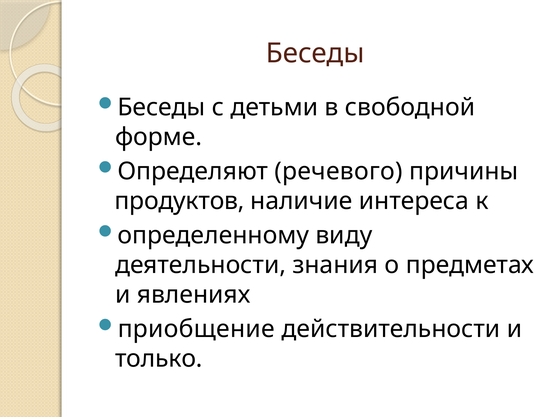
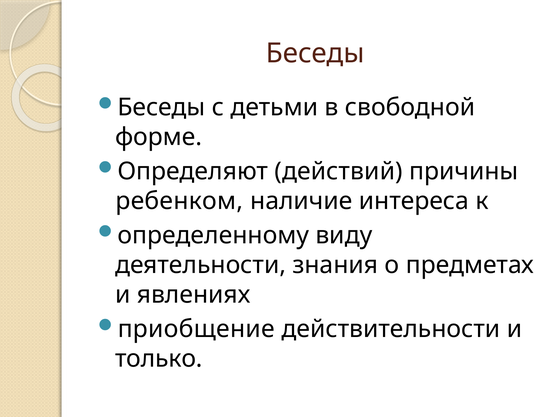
речевого: речевого -> действий
продуктов: продуктов -> ребенком
